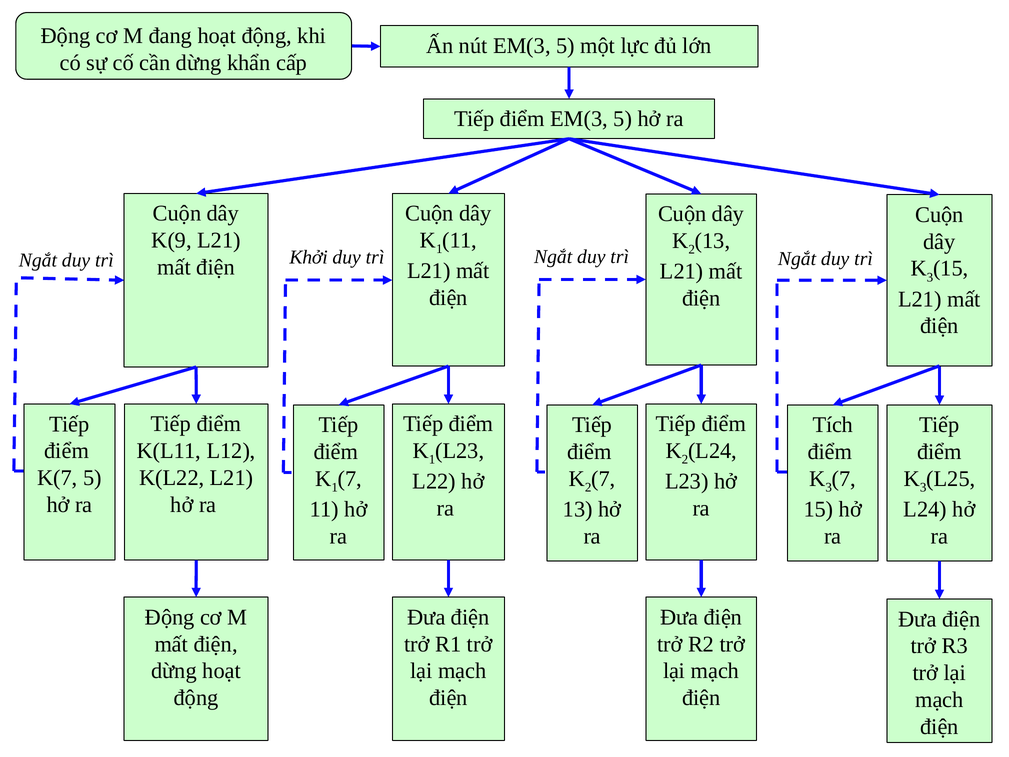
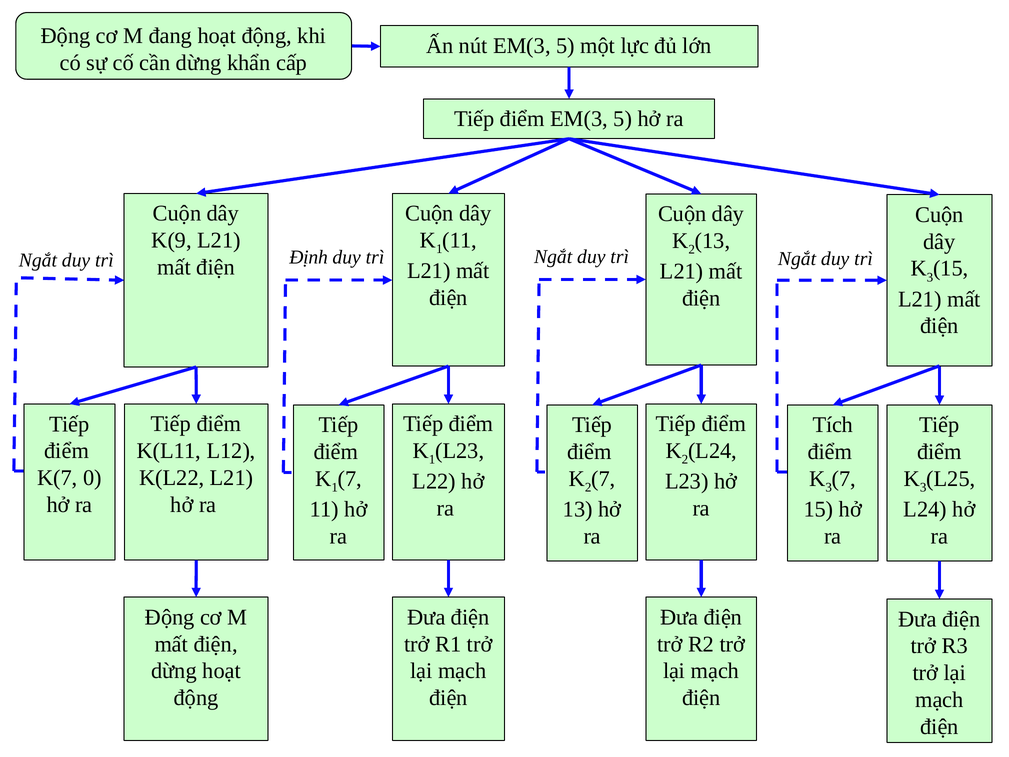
Khởi: Khởi -> Định
K(7 5: 5 -> 0
